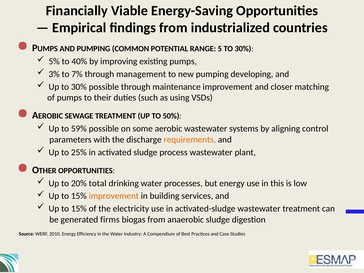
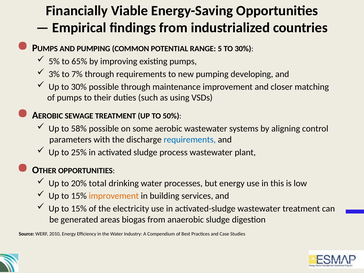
40%: 40% -> 65%
through management: management -> requirements
59%: 59% -> 58%
requirements at (190, 140) colour: orange -> blue
firms: firms -> areas
